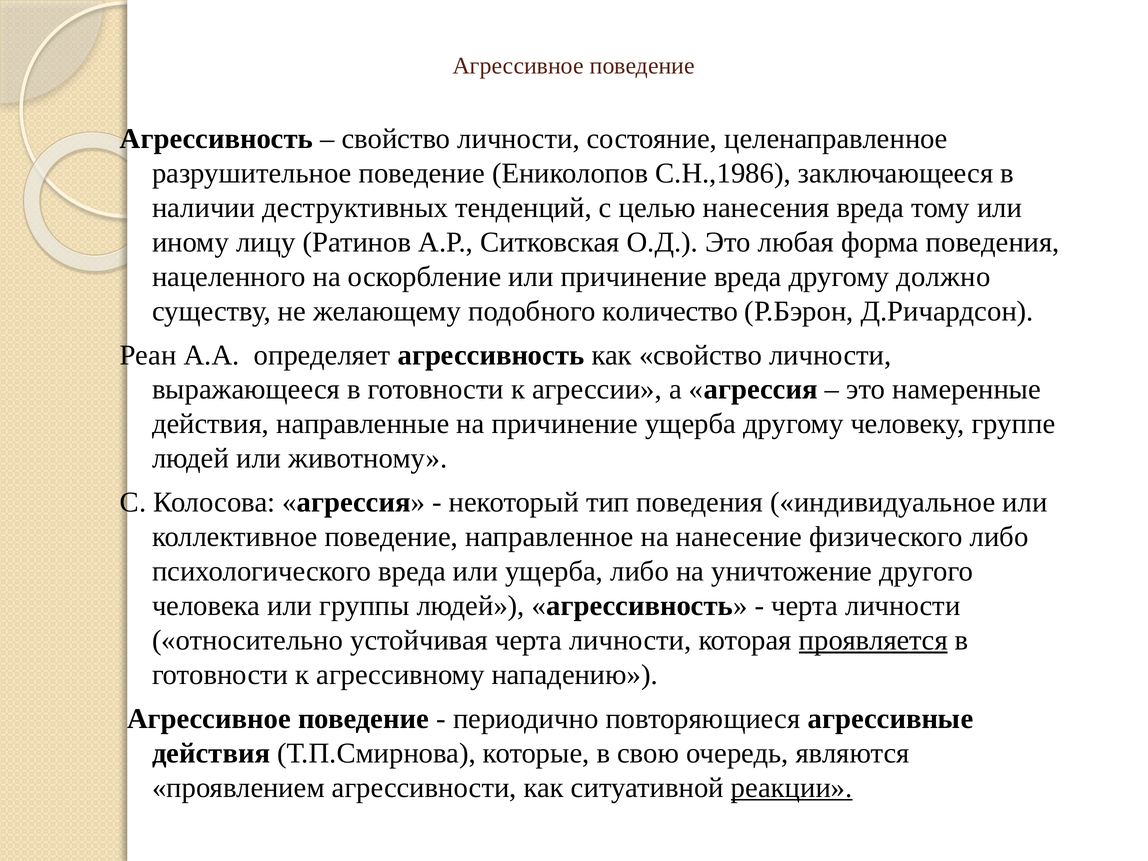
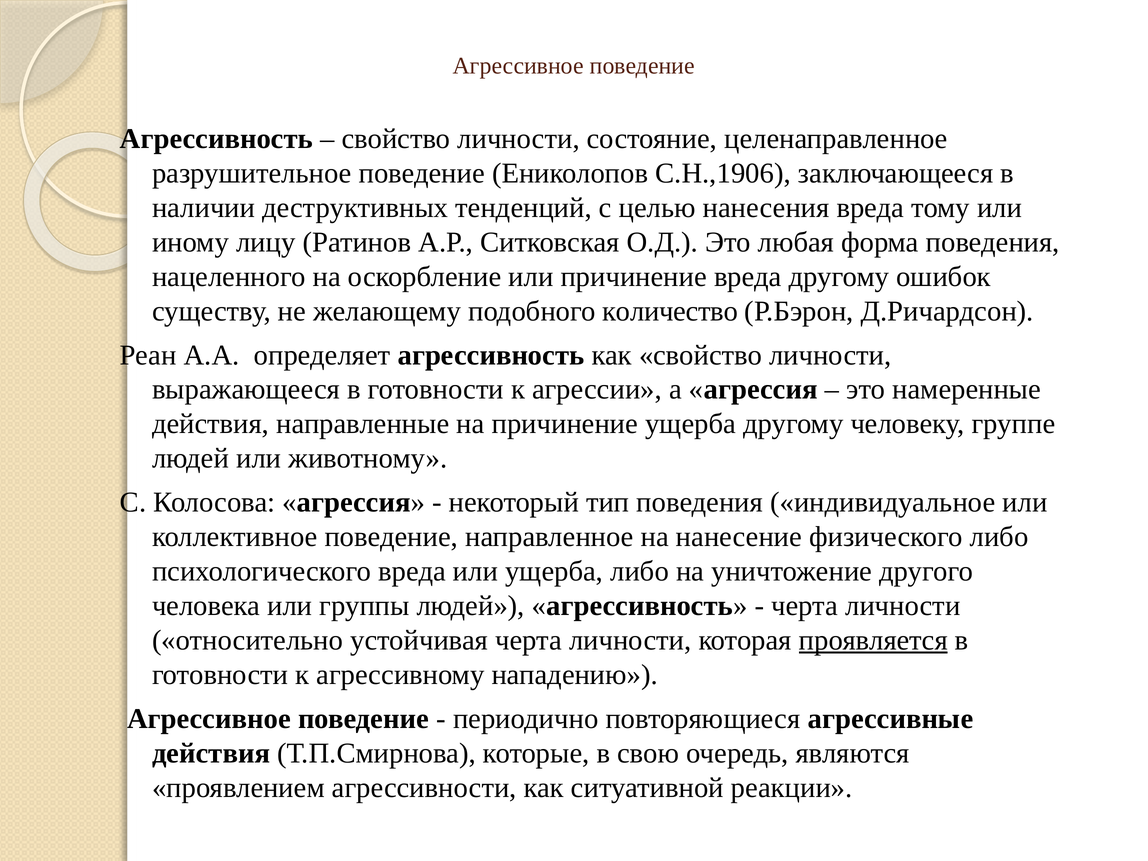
С.Н.,1986: С.Н.,1986 -> С.Н.,1906
должно: должно -> ошибок
реакции underline: present -> none
